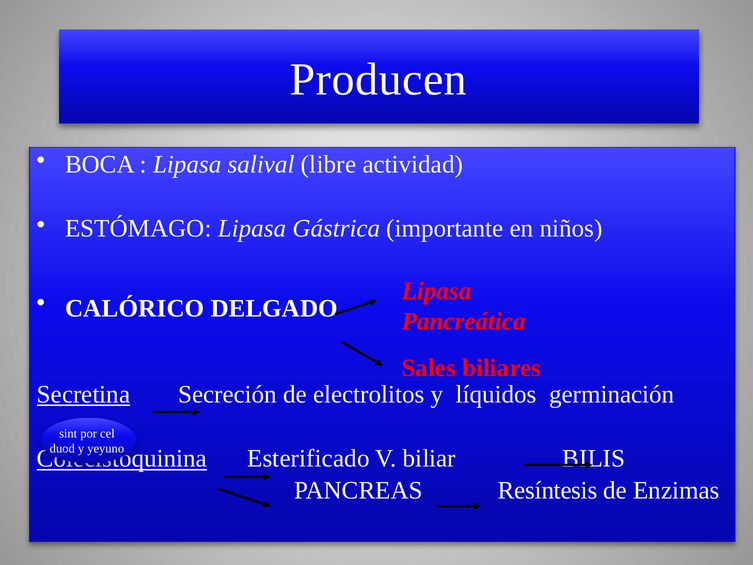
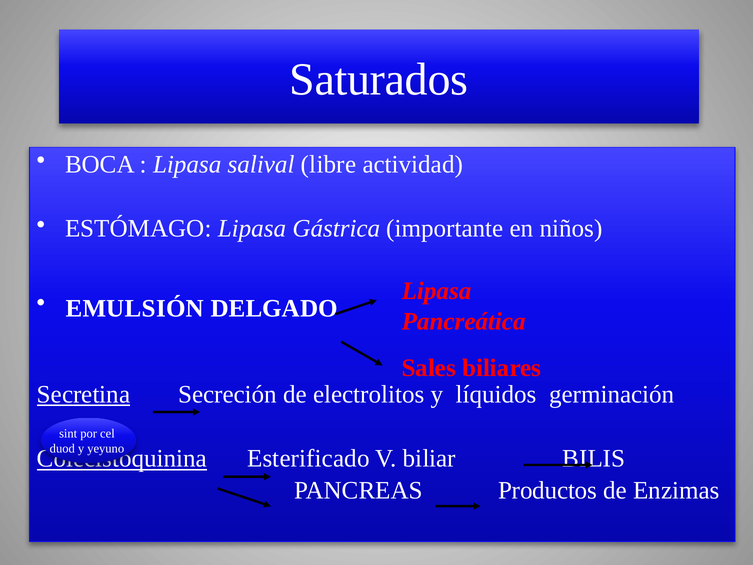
Producen: Producen -> Saturados
CALÓRICO: CALÓRICO -> EMULSIÓN
Resíntesis: Resíntesis -> Productos
